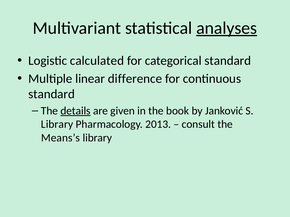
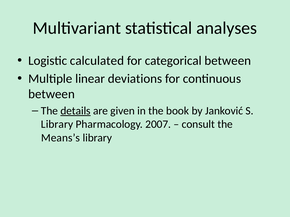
analyses underline: present -> none
categorical standard: standard -> between
difference: difference -> deviations
standard at (52, 94): standard -> between
2013: 2013 -> 2007
